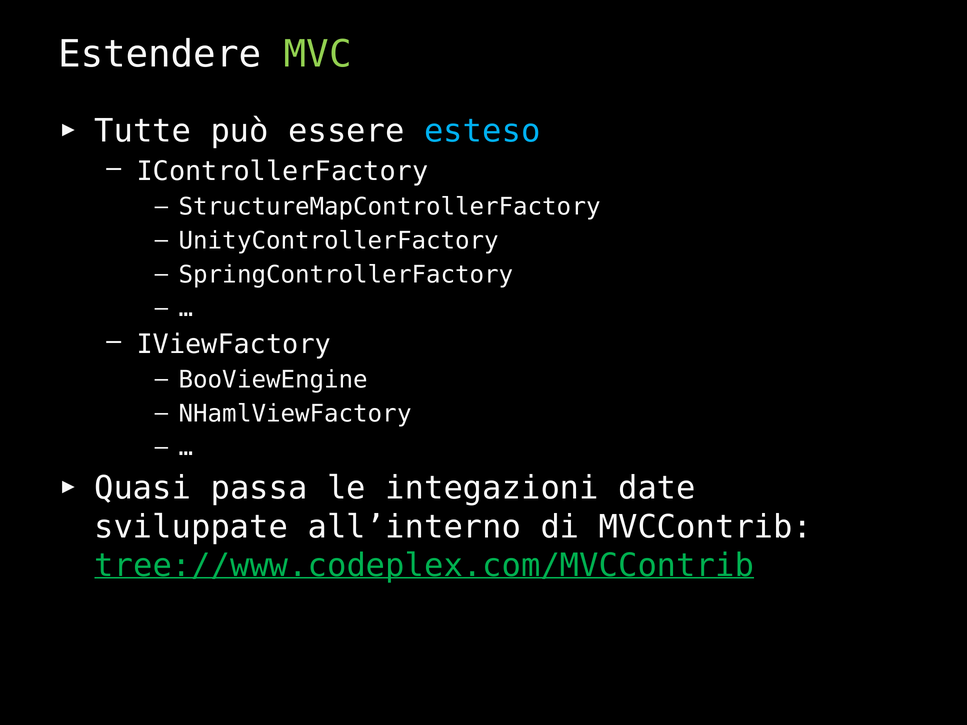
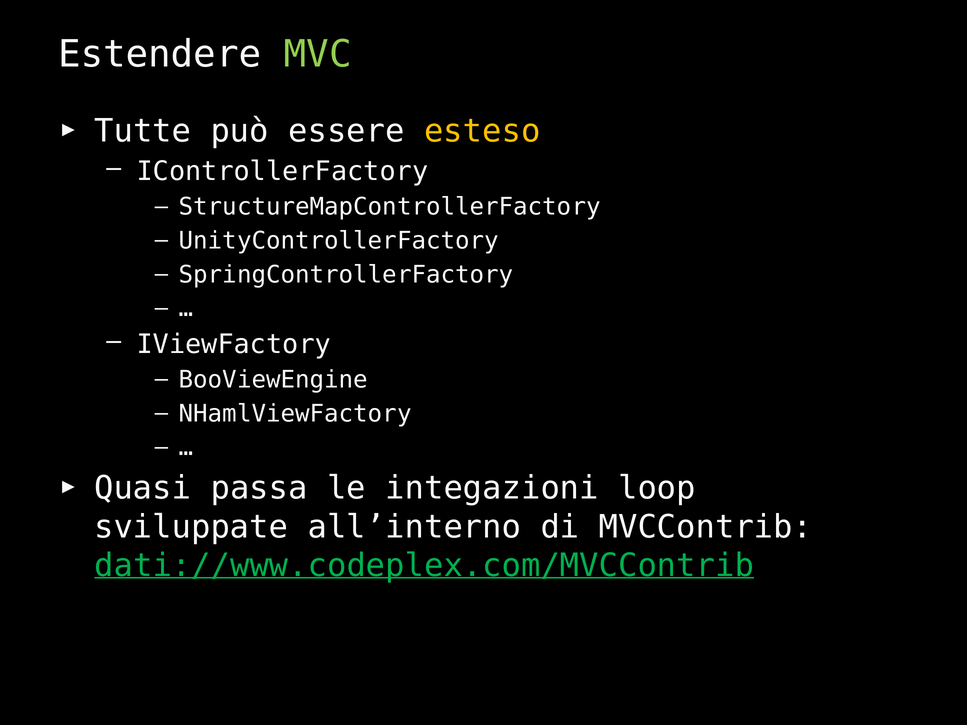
esteso colour: light blue -> yellow
date: date -> loop
tree://www.codeplex.com/MVCContrib: tree://www.codeplex.com/MVCContrib -> dati://www.codeplex.com/MVCContrib
